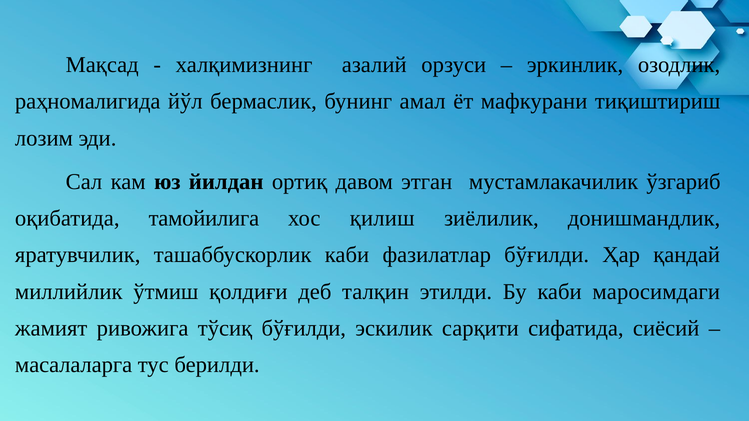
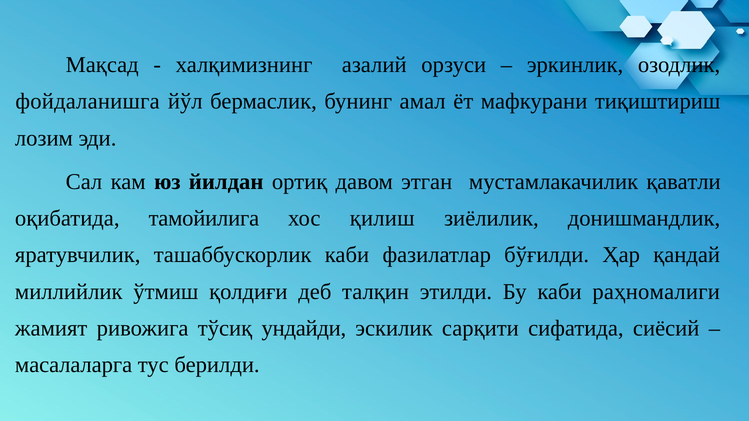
раҳномалигида: раҳномалигида -> фойдаланишга
ўзгариб: ўзгариб -> қаватли
маросимдаги: маросимдаги -> раҳномалиги
тўсиқ бўғилди: бўғилди -> ундайди
